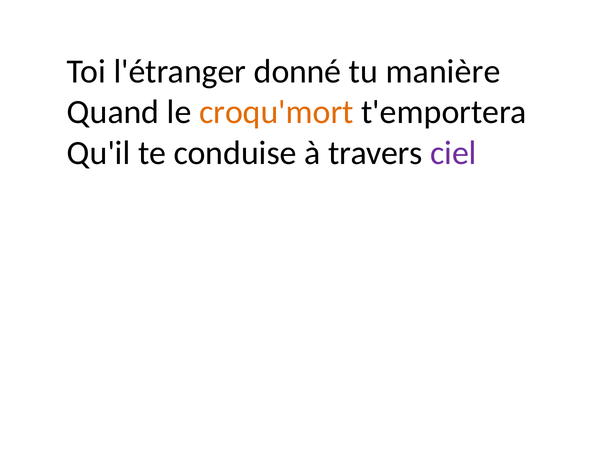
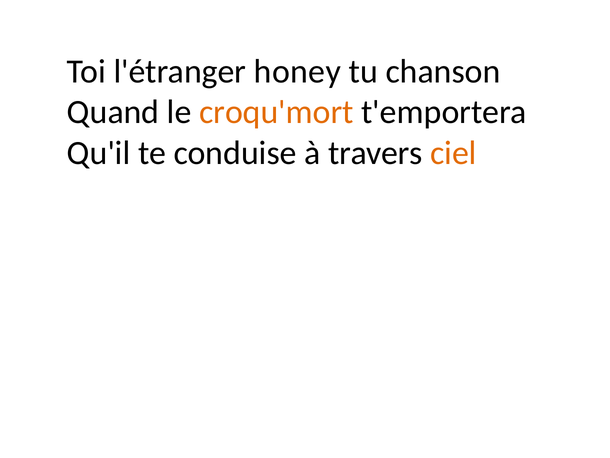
donné: donné -> honey
manière: manière -> chanson
ciel colour: purple -> orange
